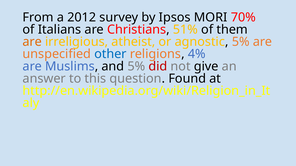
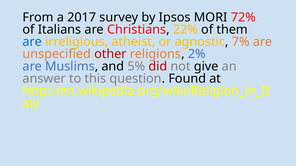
2012: 2012 -> 2017
70%: 70% -> 72%
51%: 51% -> 22%
are at (32, 42) colour: orange -> blue
agnostic 5%: 5% -> 7%
other colour: blue -> red
4%: 4% -> 2%
